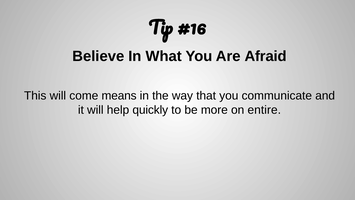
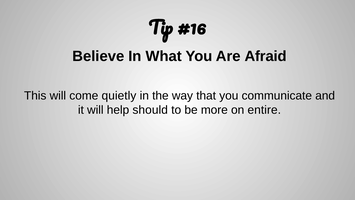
means: means -> quietly
quickly: quickly -> should
